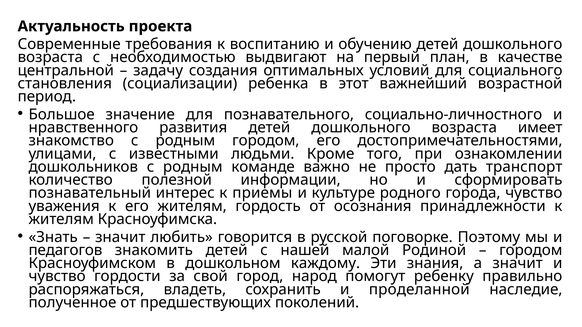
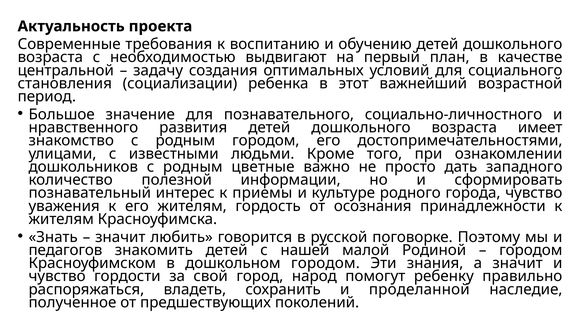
команде: команде -> цветные
транспорт: транспорт -> западного
дошкольном каждому: каждому -> городом
